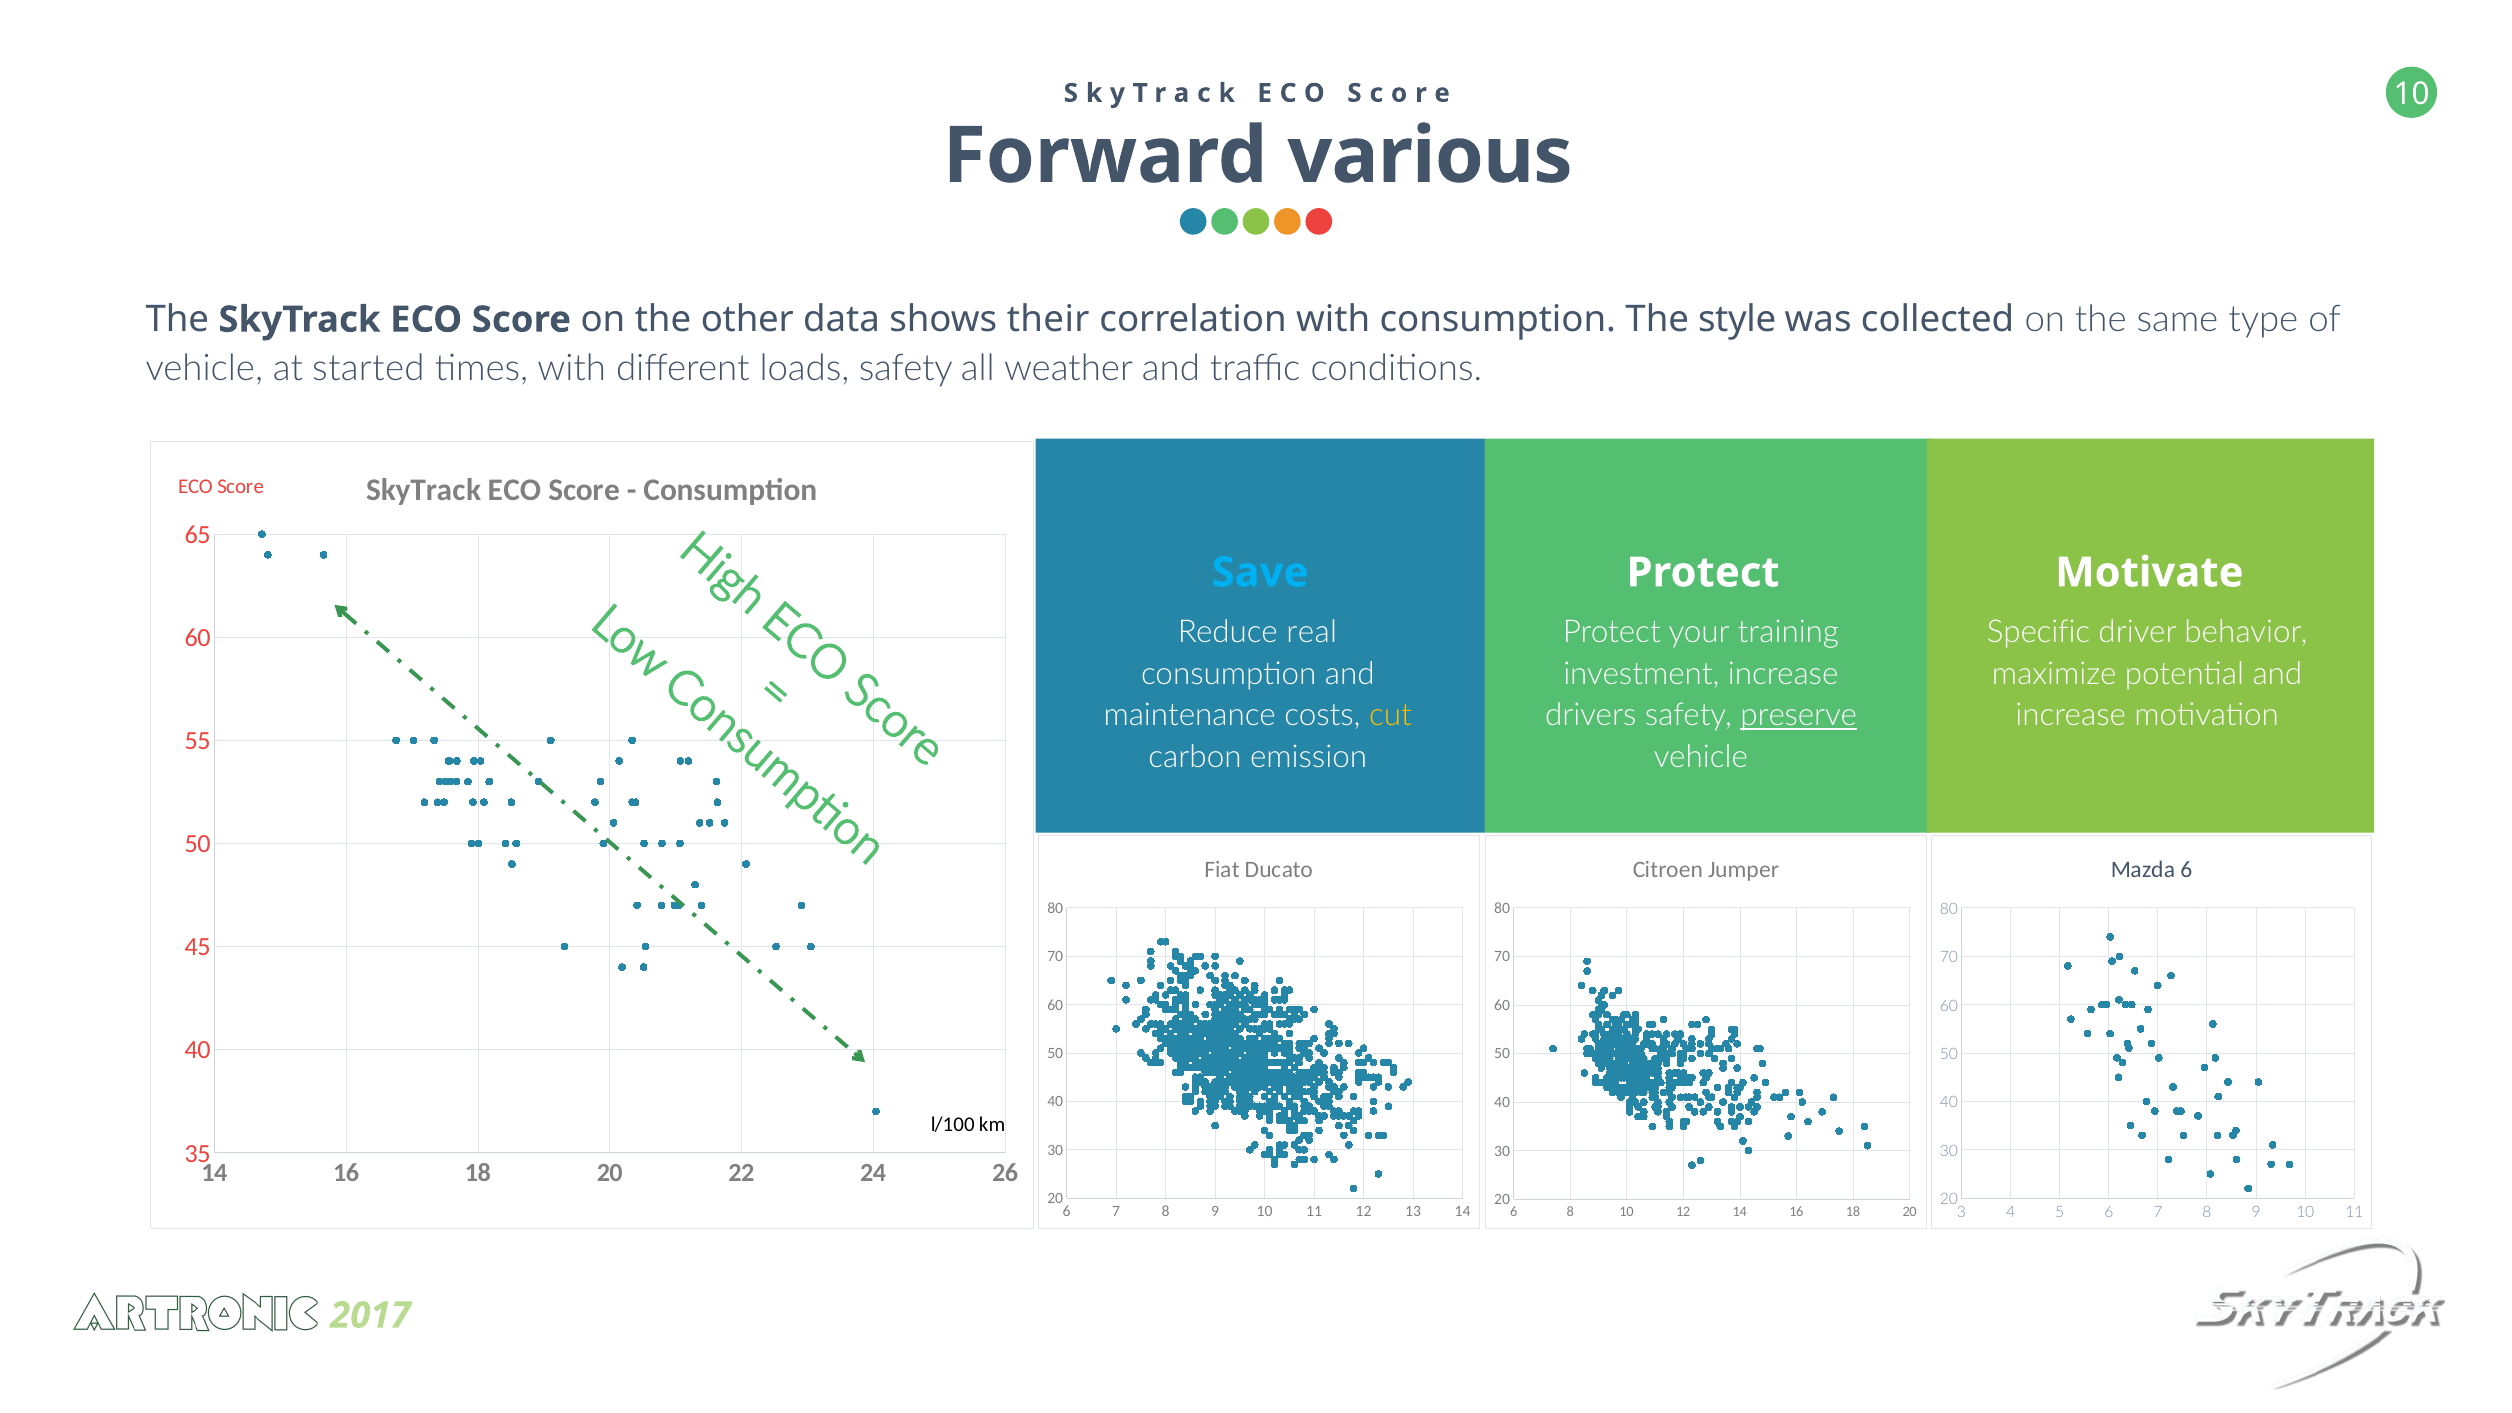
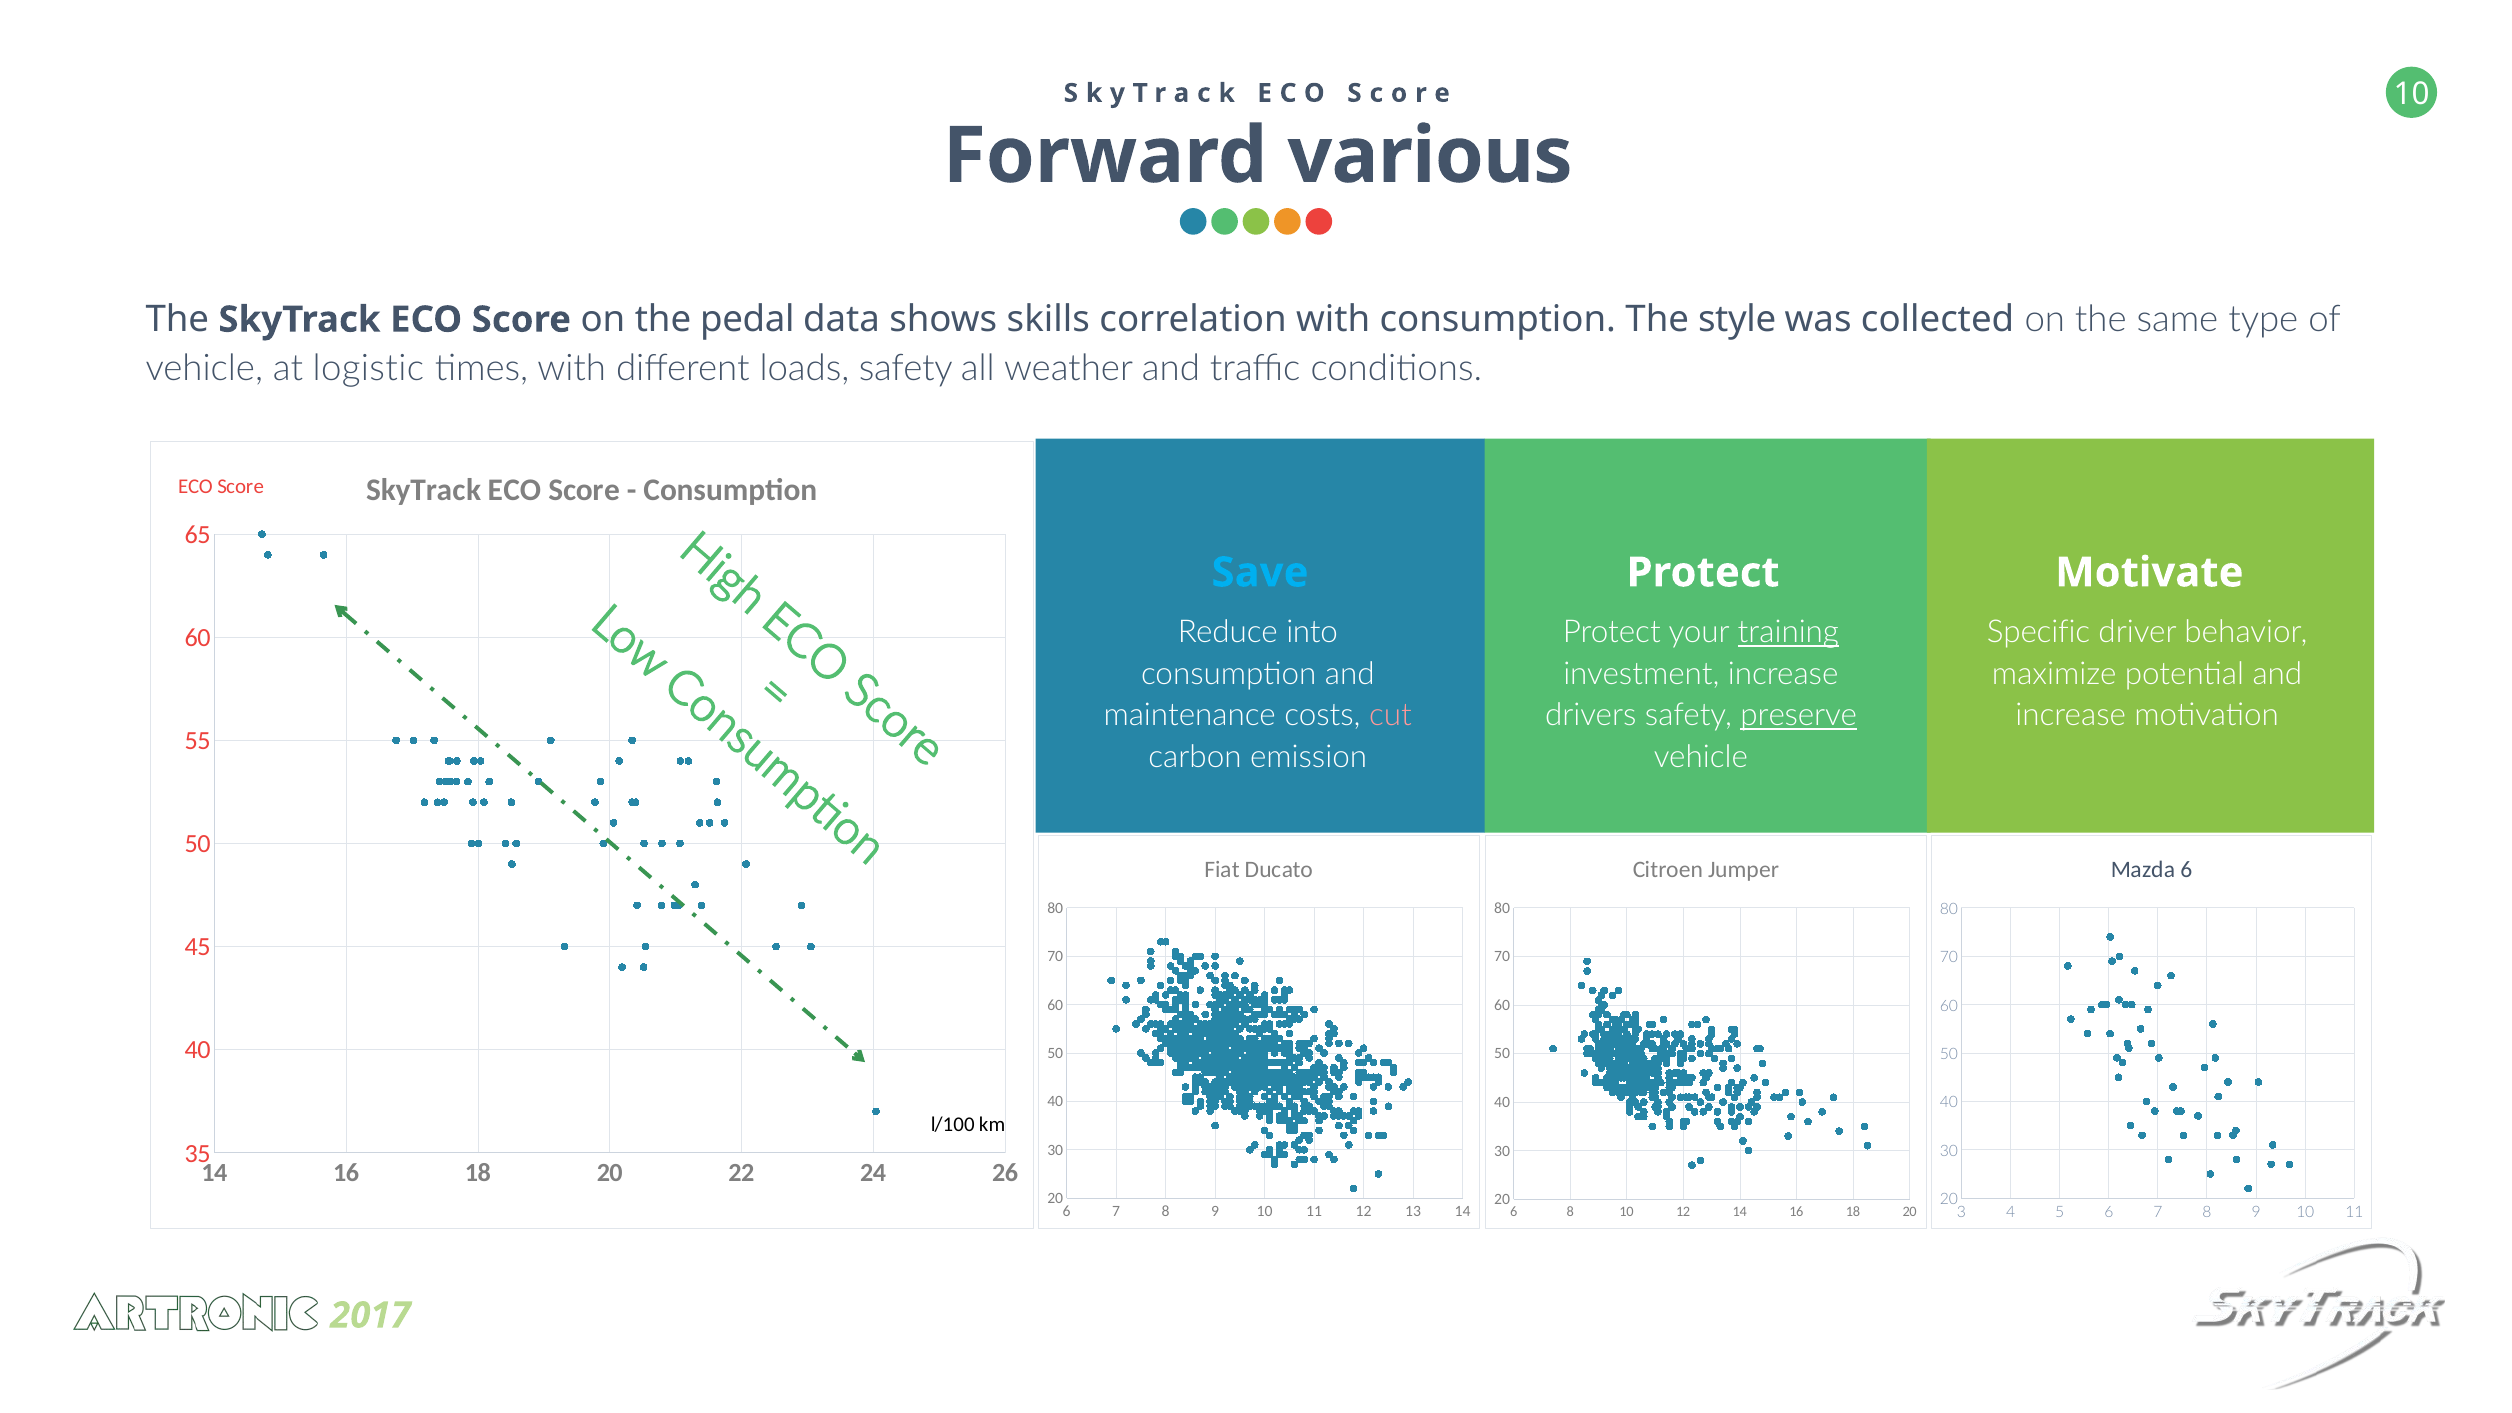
other: other -> pedal
their: their -> skills
started: started -> logistic
real: real -> into
training underline: none -> present
cut colour: yellow -> pink
